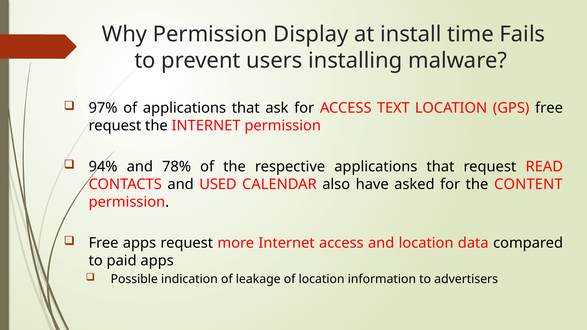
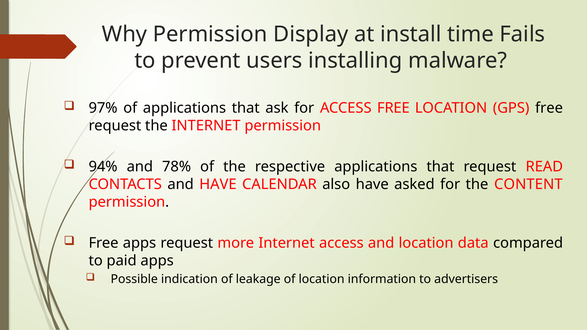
ACCESS TEXT: TEXT -> FREE
and USED: USED -> HAVE
